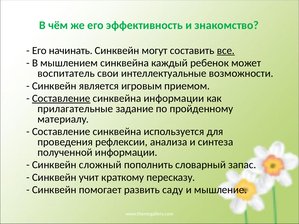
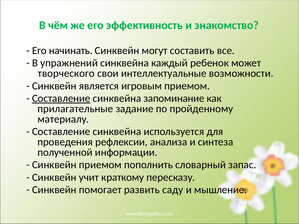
все underline: present -> none
мышлением: мышлением -> упражнений
воспитатель: воспитатель -> творческого
синквейна информации: информации -> запоминание
Синквейн сложный: сложный -> приемом
